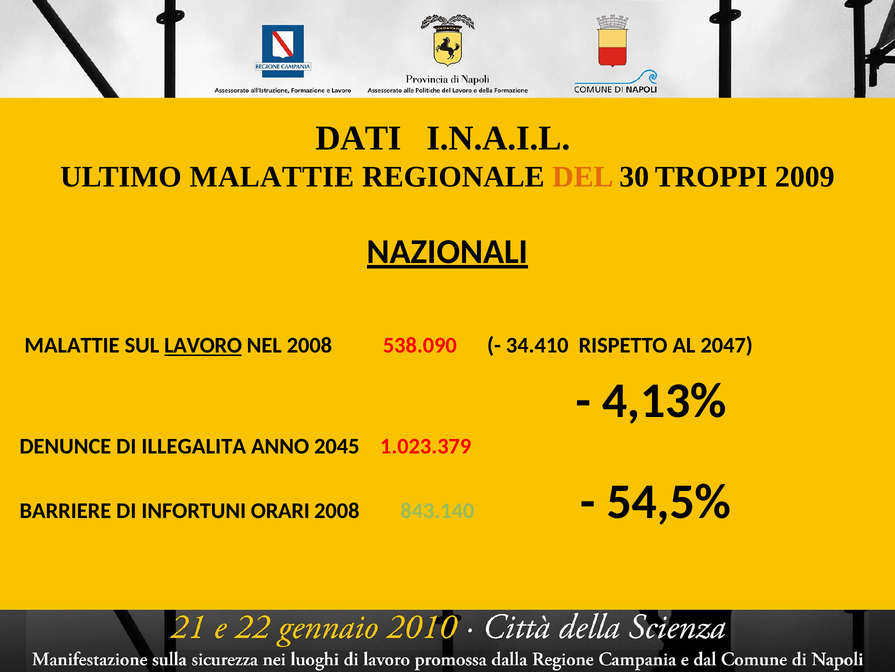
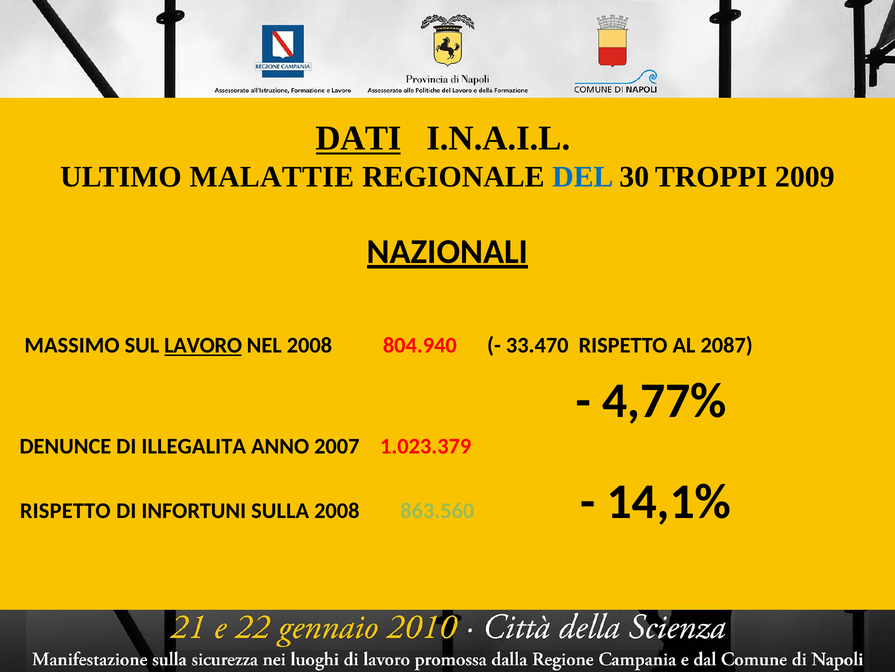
DATI underline: none -> present
DEL colour: orange -> blue
MALATTIE at (72, 345): MALATTIE -> MASSIMO
538.090: 538.090 -> 804.940
34.410: 34.410 -> 33.470
2047: 2047 -> 2087
4,13%: 4,13% -> 4,77%
2045: 2045 -> 2007
BARRIERE at (65, 510): BARRIERE -> RISPETTO
ORARI: ORARI -> SULLA
843.140: 843.140 -> 863.560
54,5%: 54,5% -> 14,1%
